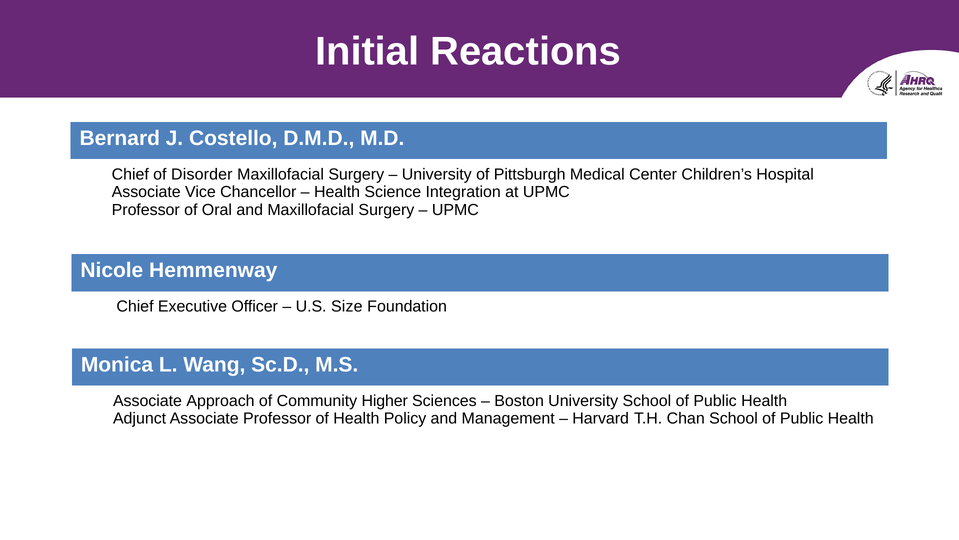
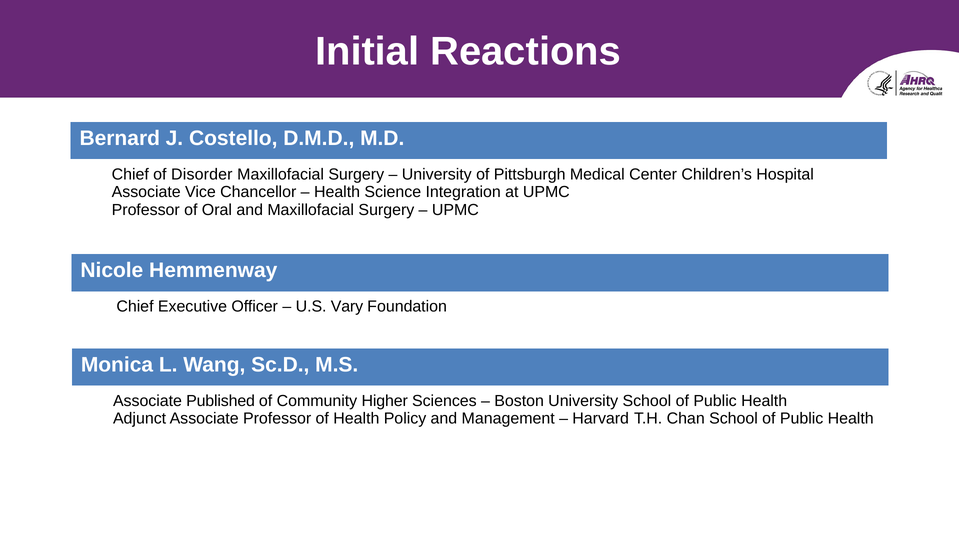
Size: Size -> Vary
Approach: Approach -> Published
